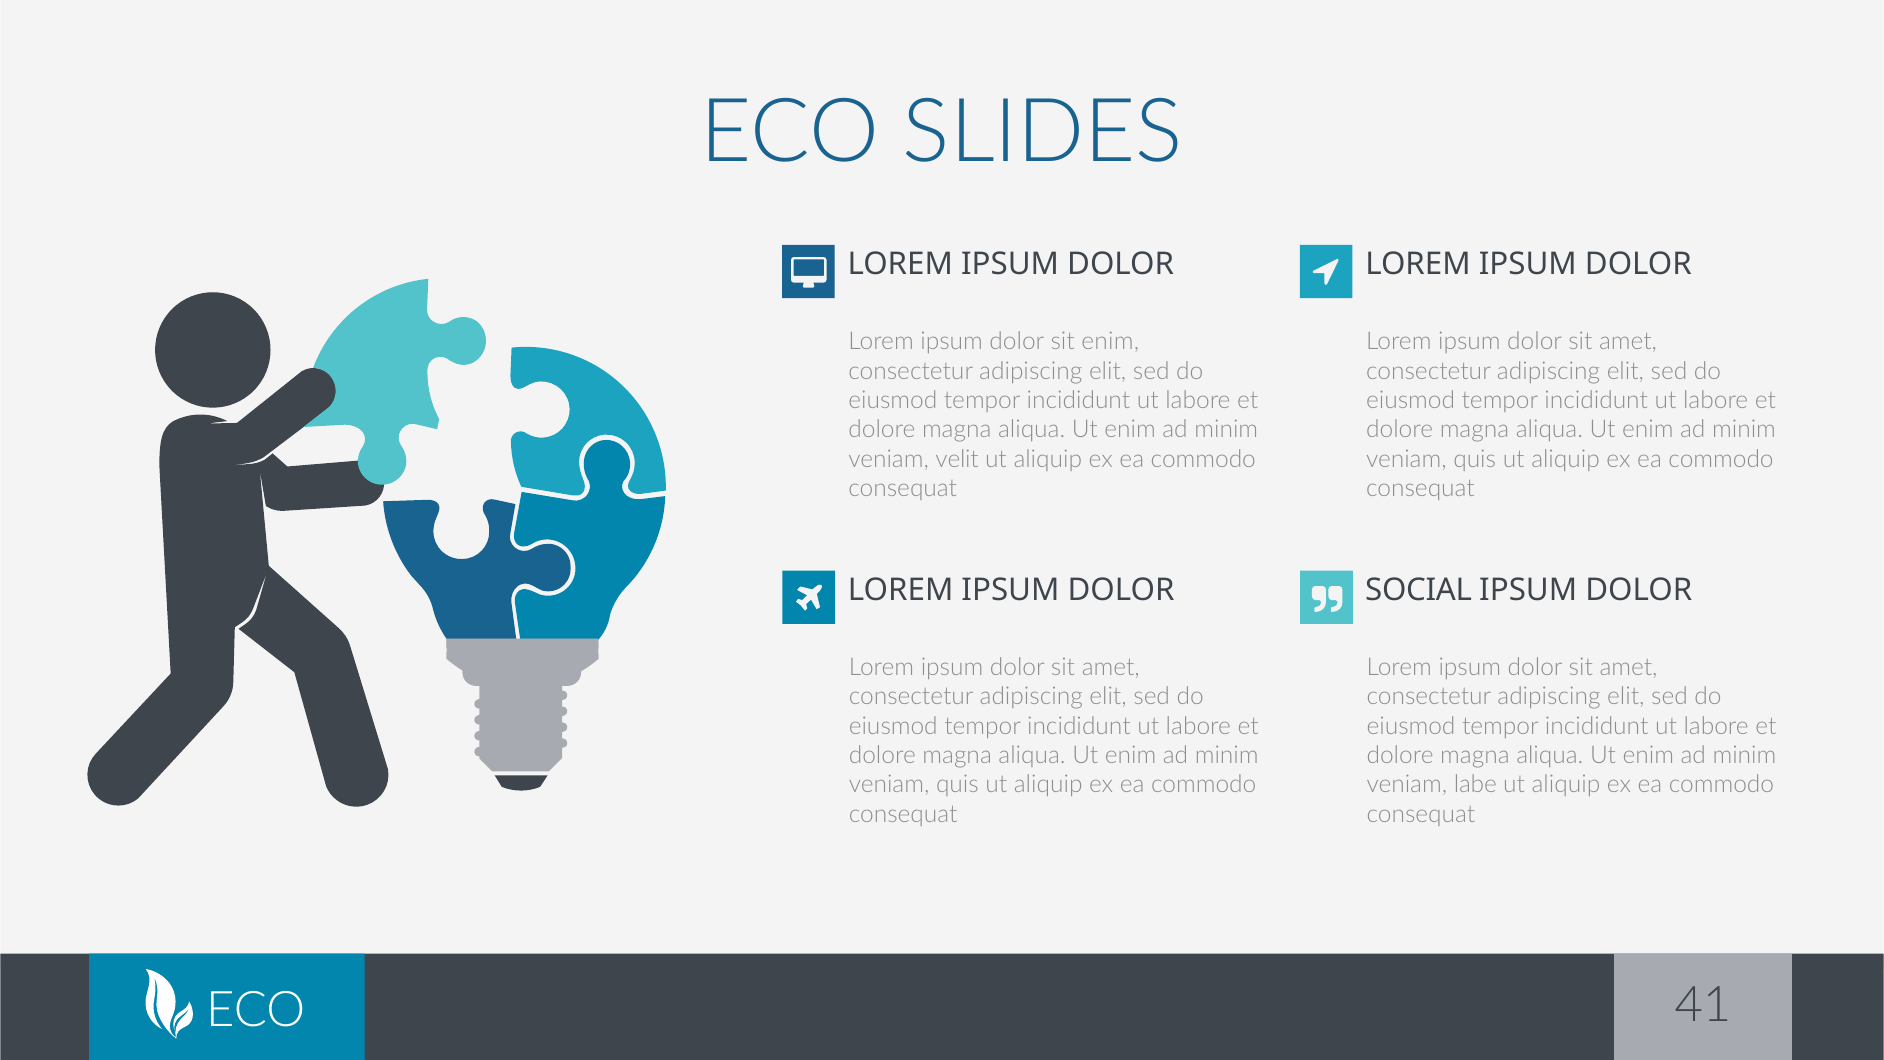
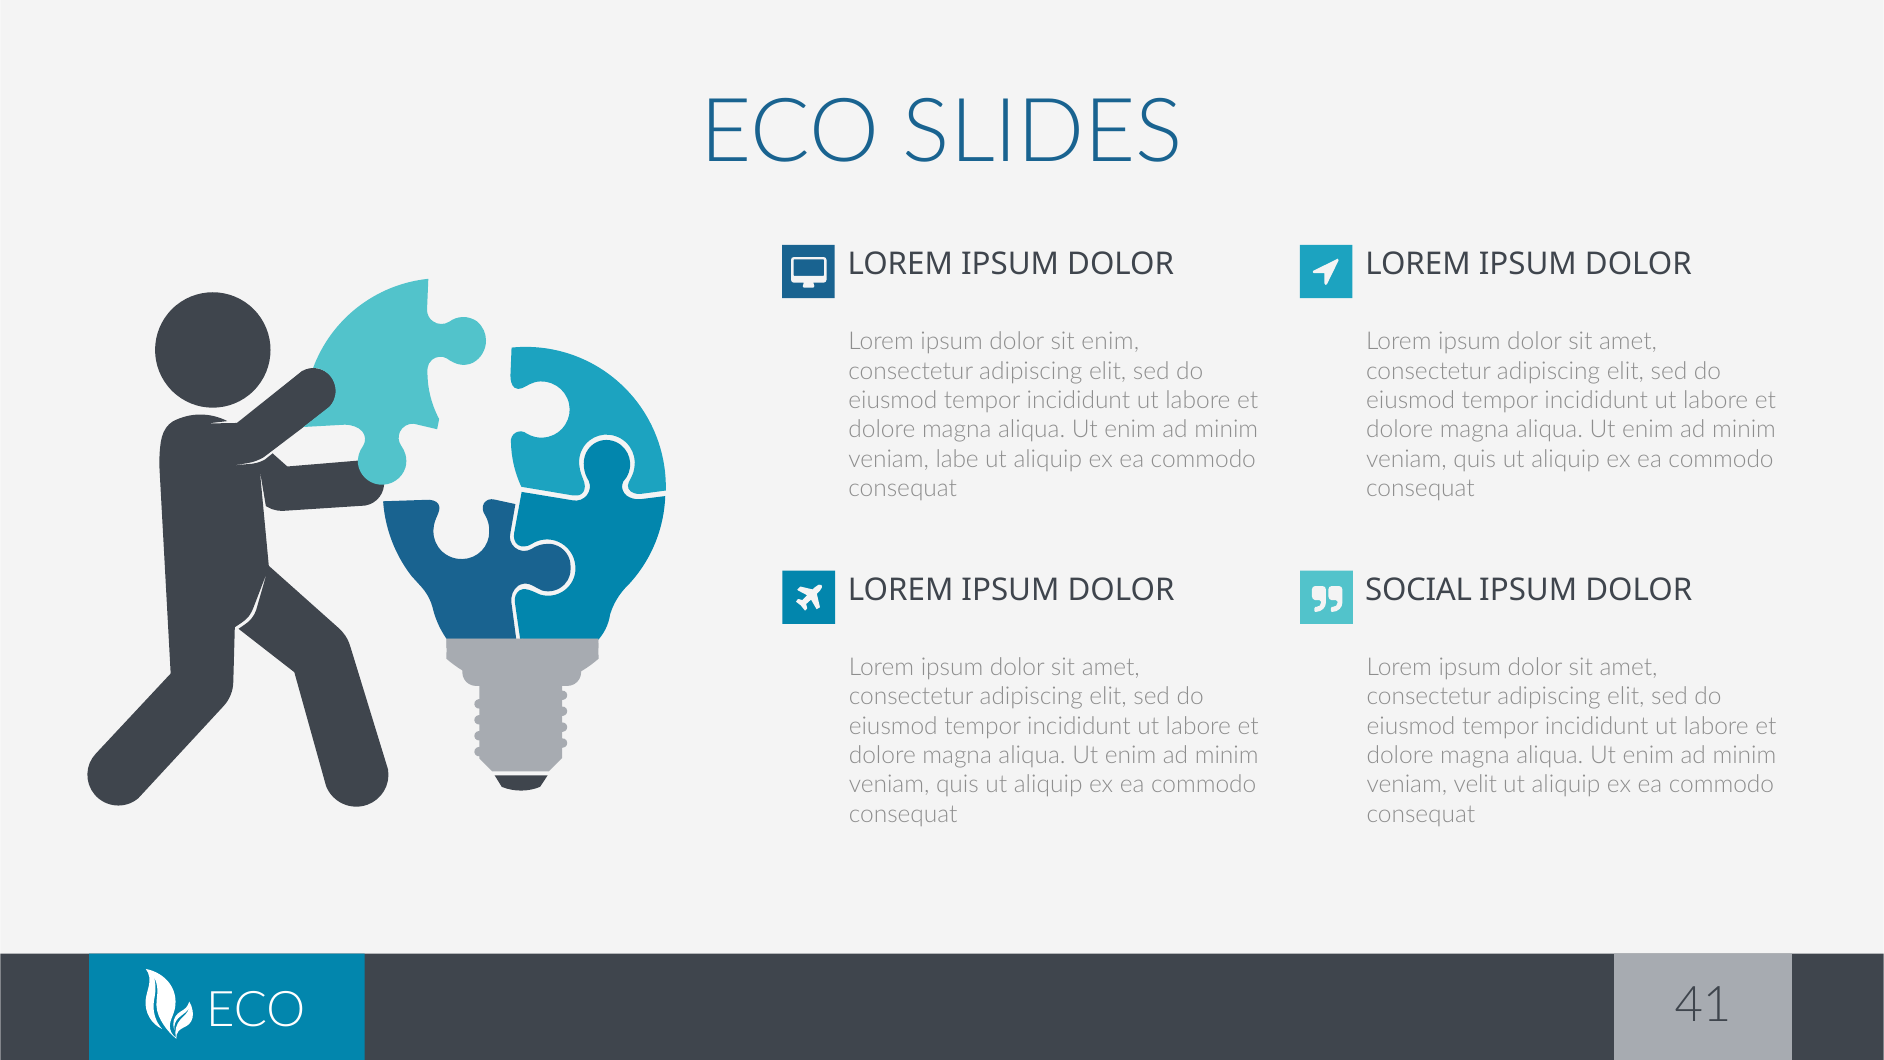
velit: velit -> labe
labe: labe -> velit
